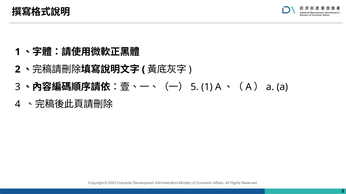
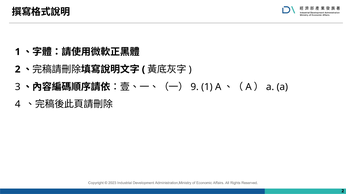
5: 5 -> 9
